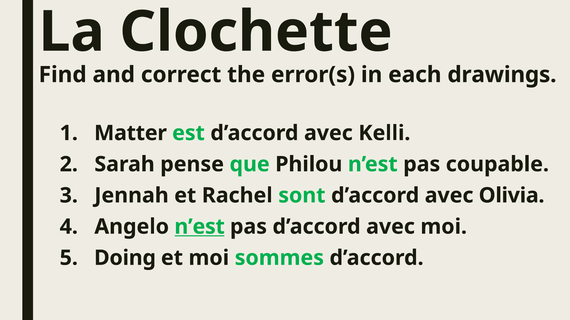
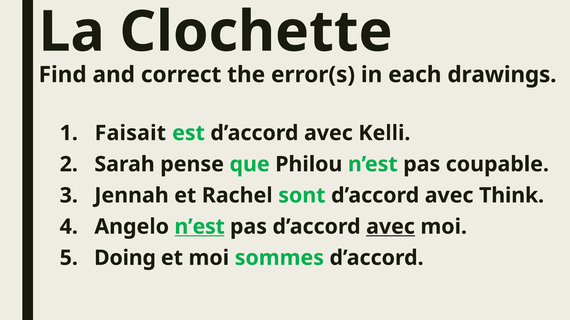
Matter: Matter -> Faisait
Olivia: Olivia -> Think
avec at (391, 227) underline: none -> present
